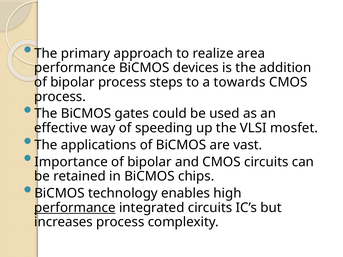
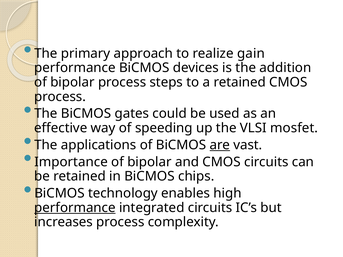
area: area -> gain
a towards: towards -> retained
are underline: none -> present
